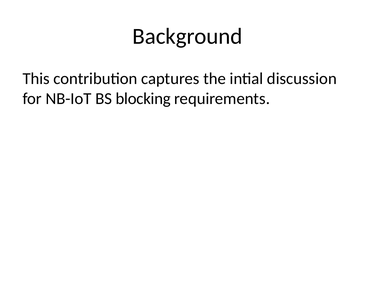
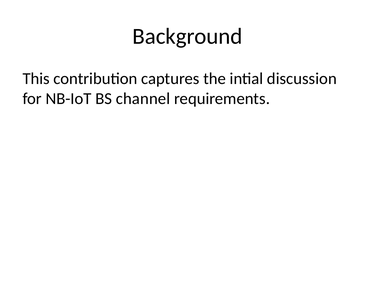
blocking: blocking -> channel
